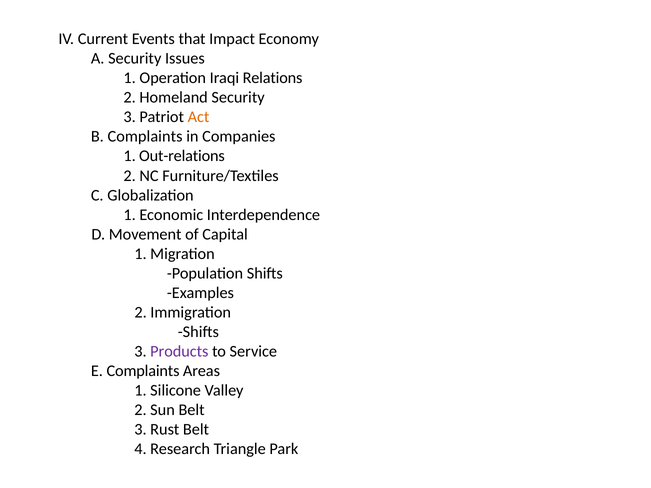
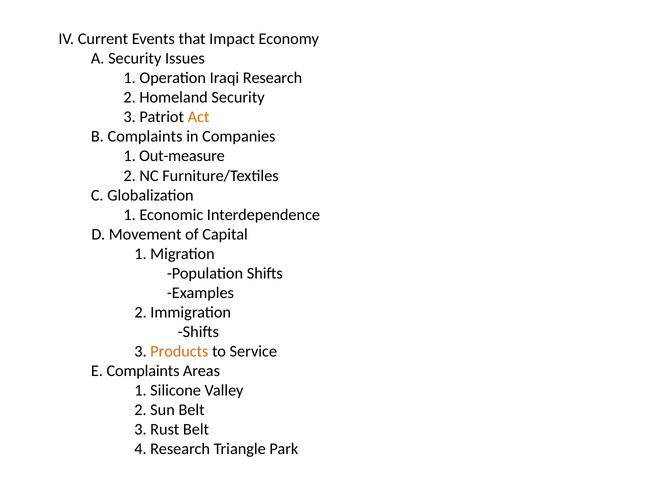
Iraqi Relations: Relations -> Research
Out-relations: Out-relations -> Out-measure
Products colour: purple -> orange
